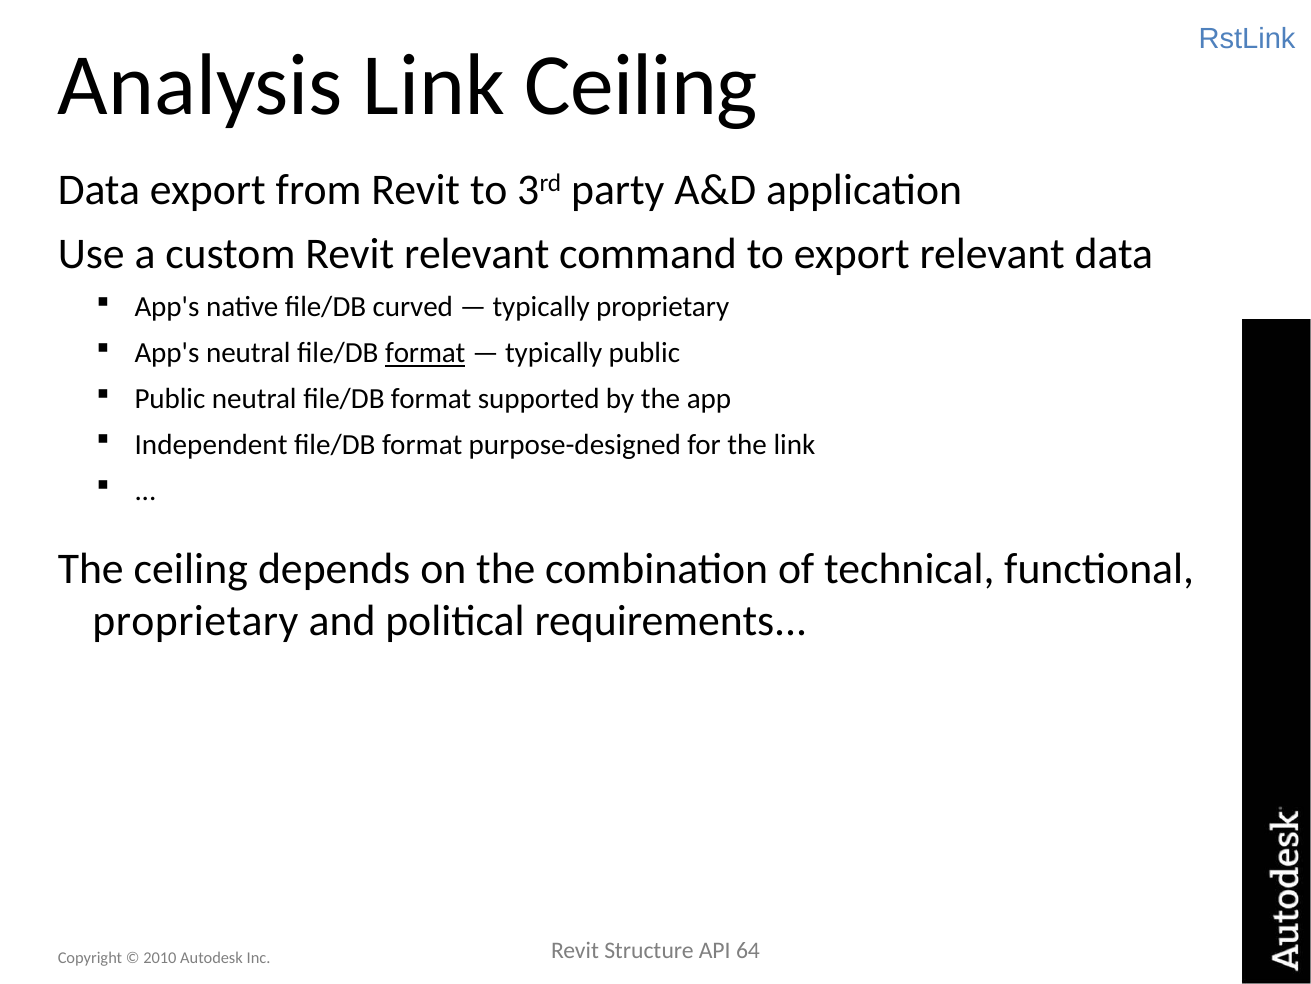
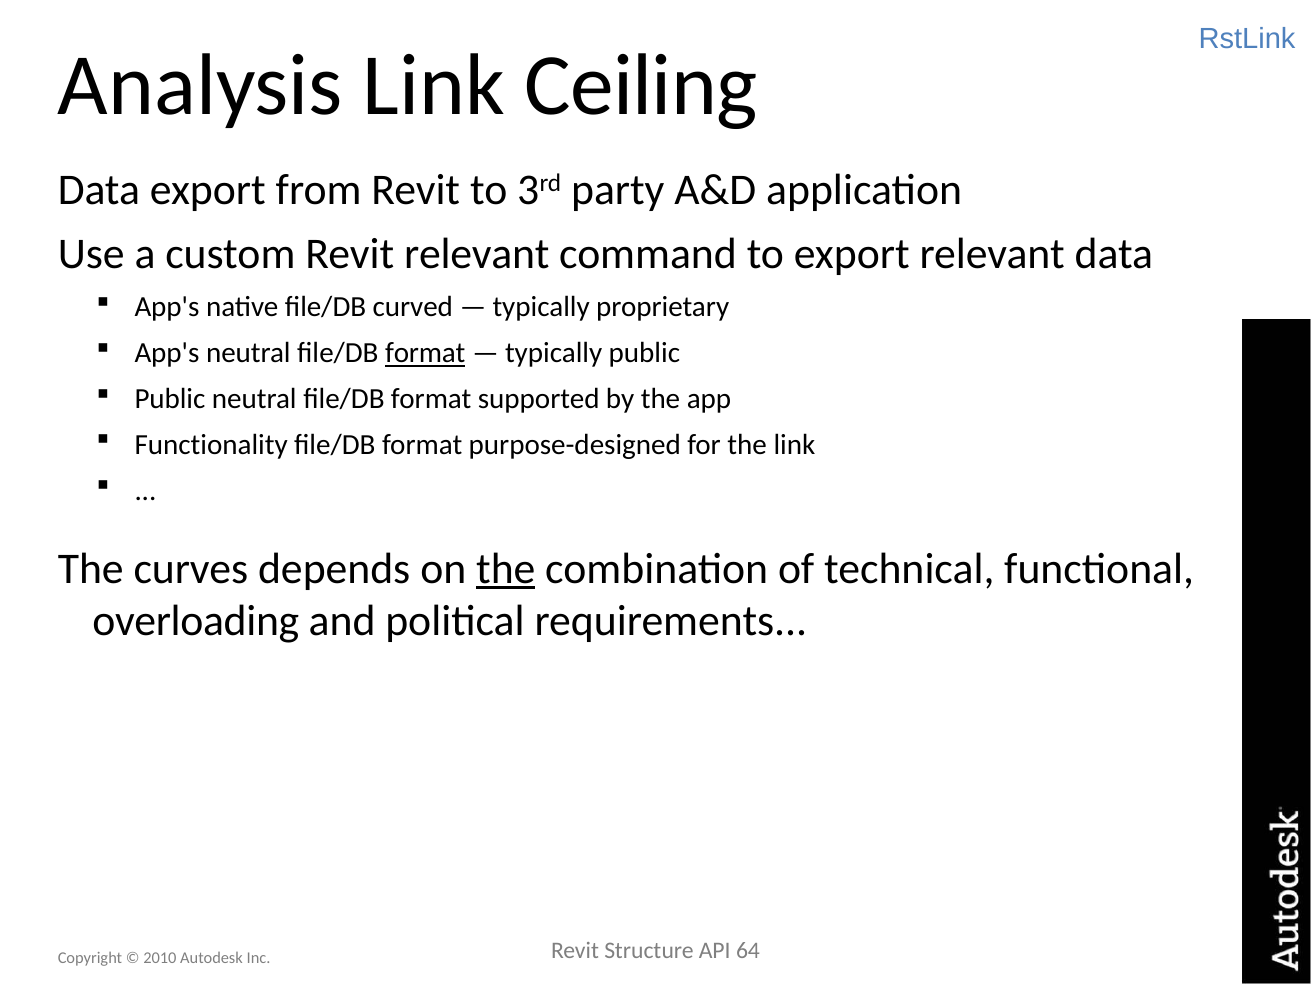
Independent: Independent -> Functionality
The ceiling: ceiling -> curves
the at (506, 568) underline: none -> present
proprietary at (195, 621): proprietary -> overloading
